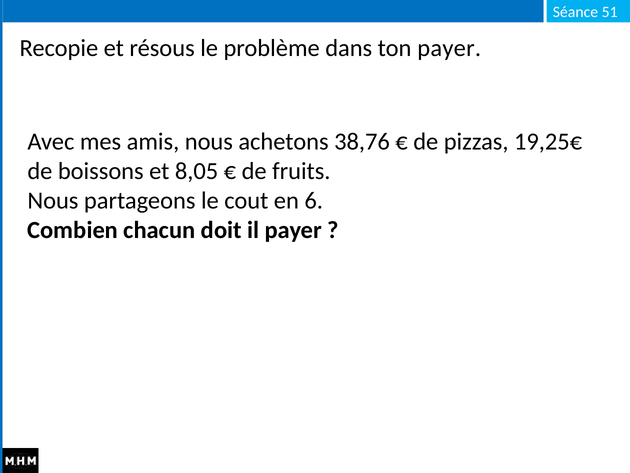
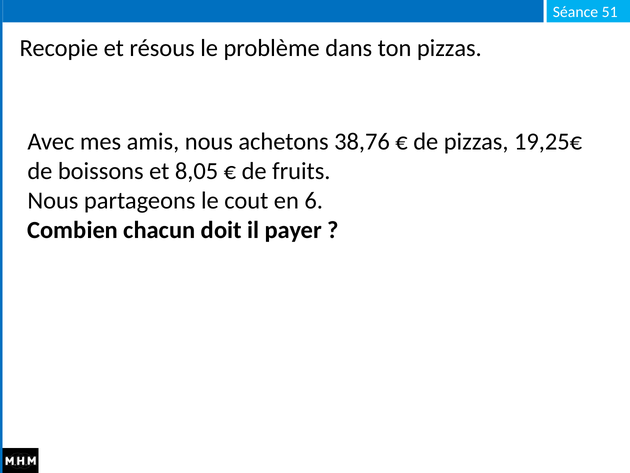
ton payer: payer -> pizzas
